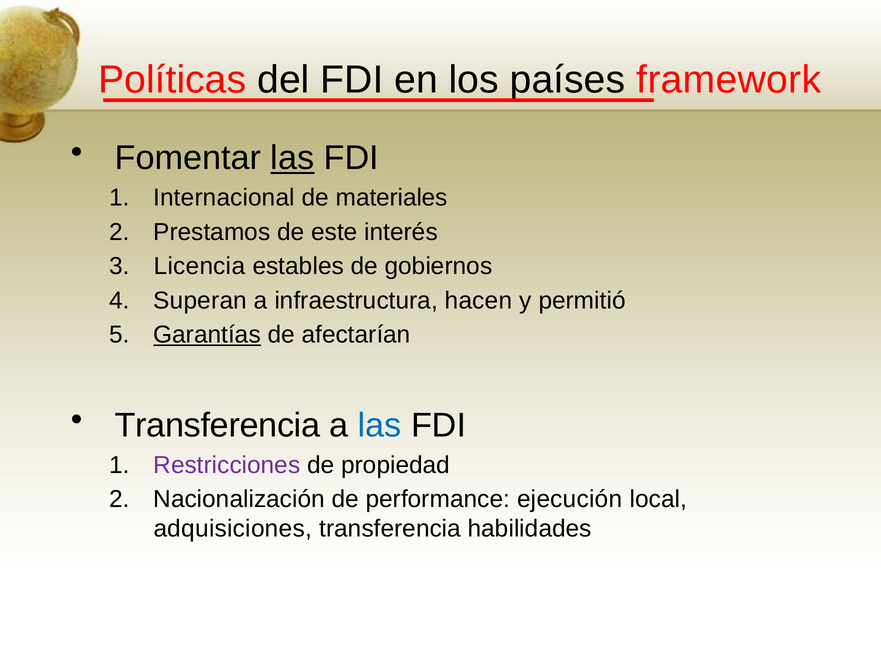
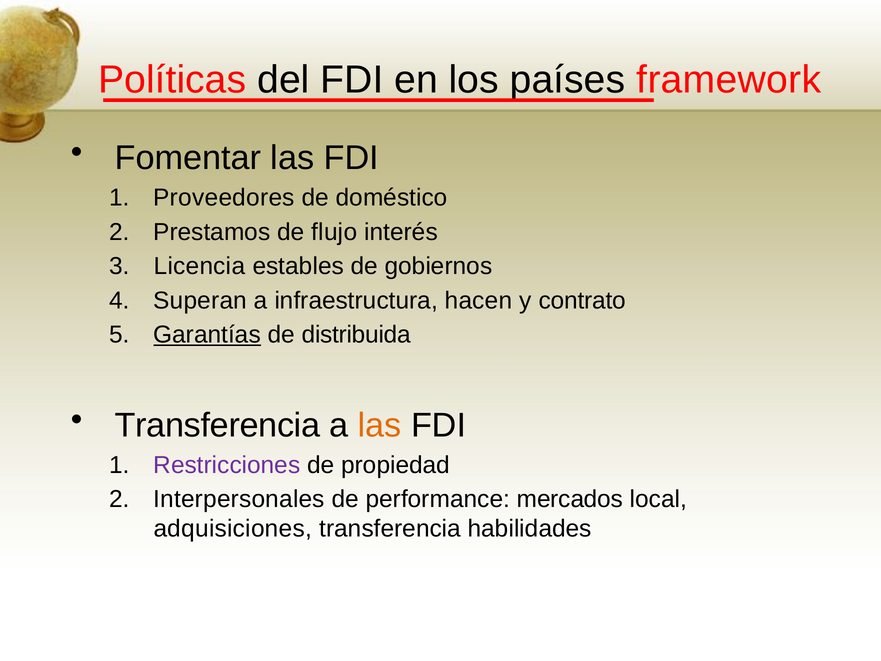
las at (292, 158) underline: present -> none
Internacional: Internacional -> Proveedores
materiales: materiales -> doméstico
este: este -> flujo
permitió: permitió -> contrato
afectarían: afectarían -> distribuida
las at (380, 425) colour: blue -> orange
Nacionalización: Nacionalización -> Interpersonales
ejecución: ejecución -> mercados
